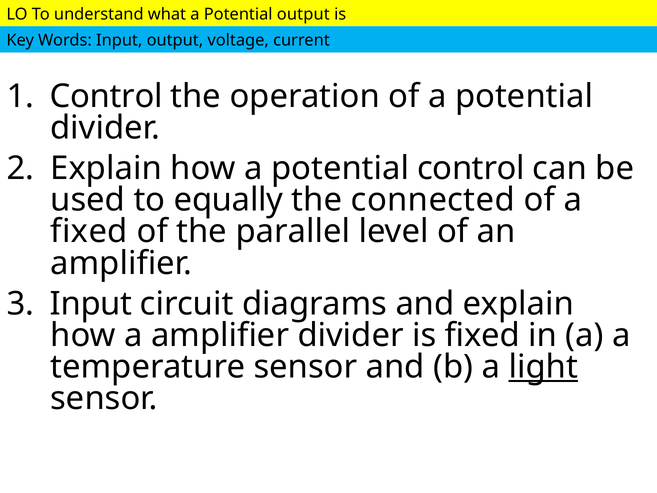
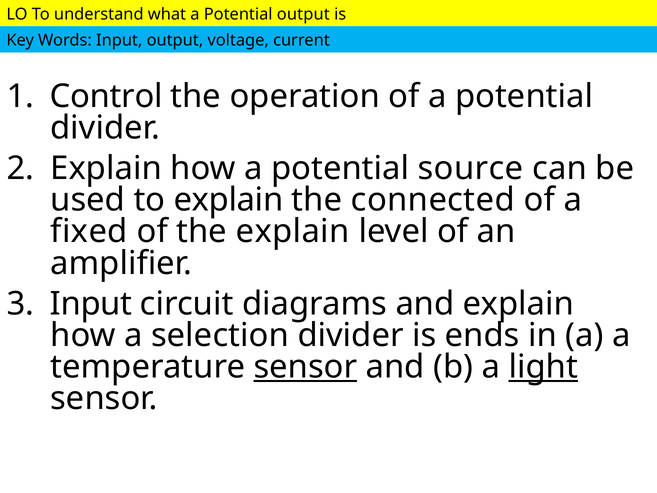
potential control: control -> source
to equally: equally -> explain
the parallel: parallel -> explain
a amplifier: amplifier -> selection
is fixed: fixed -> ends
sensor at (305, 367) underline: none -> present
